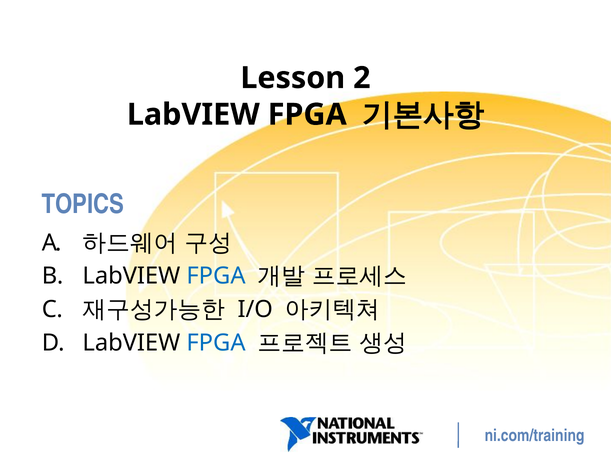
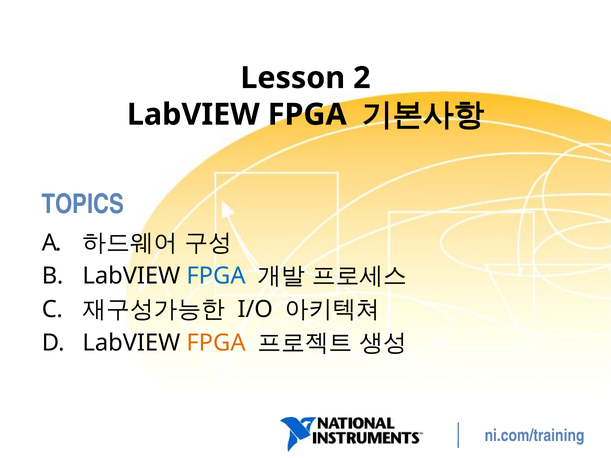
FPGA at (216, 343) colour: blue -> orange
